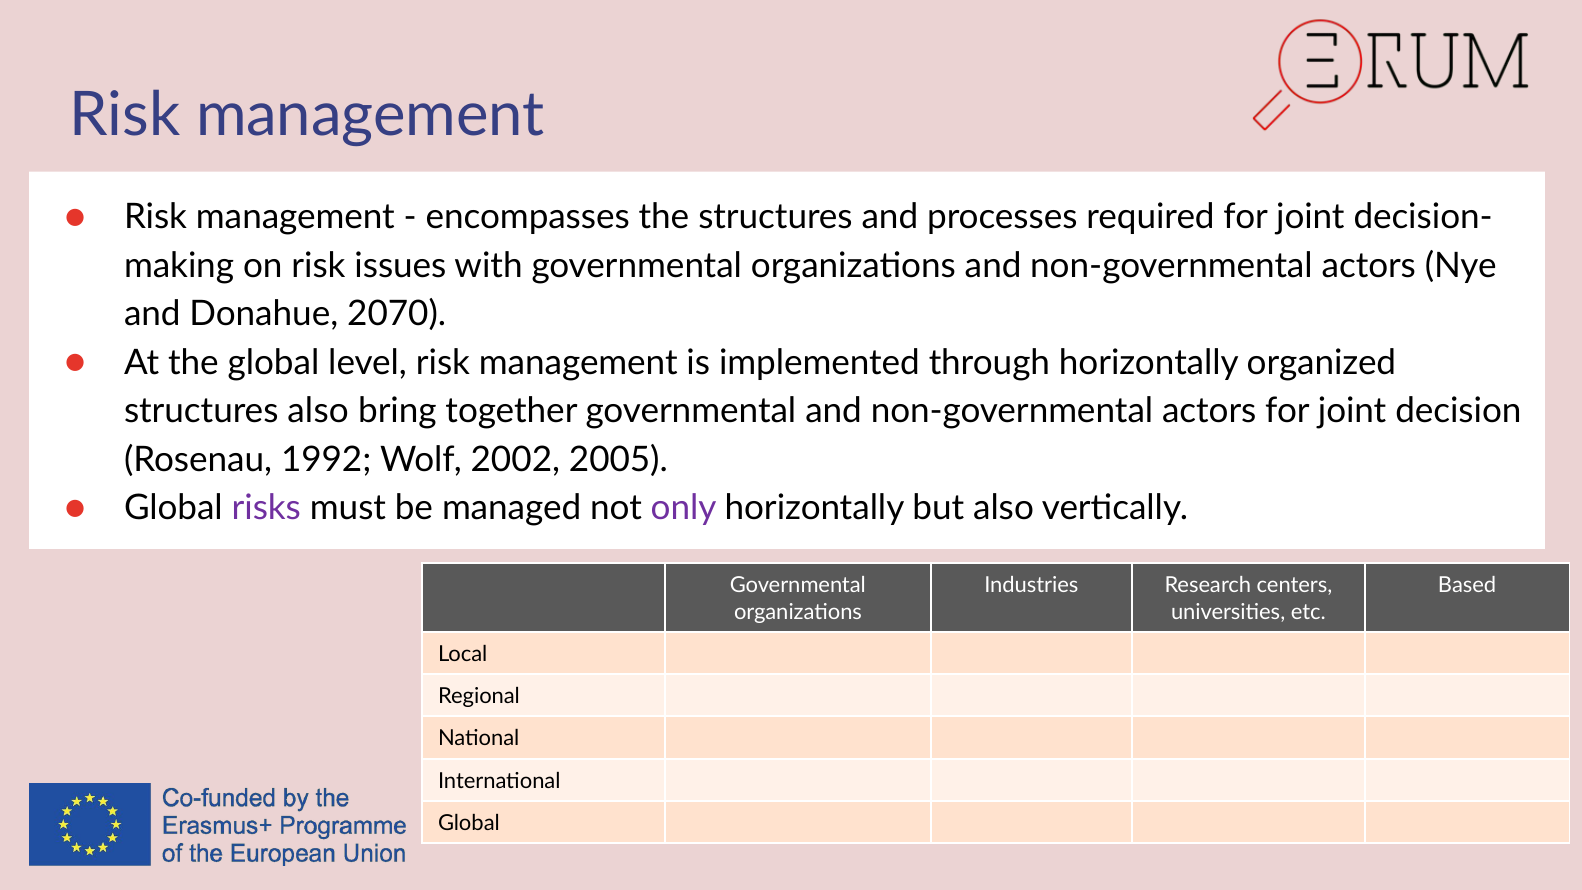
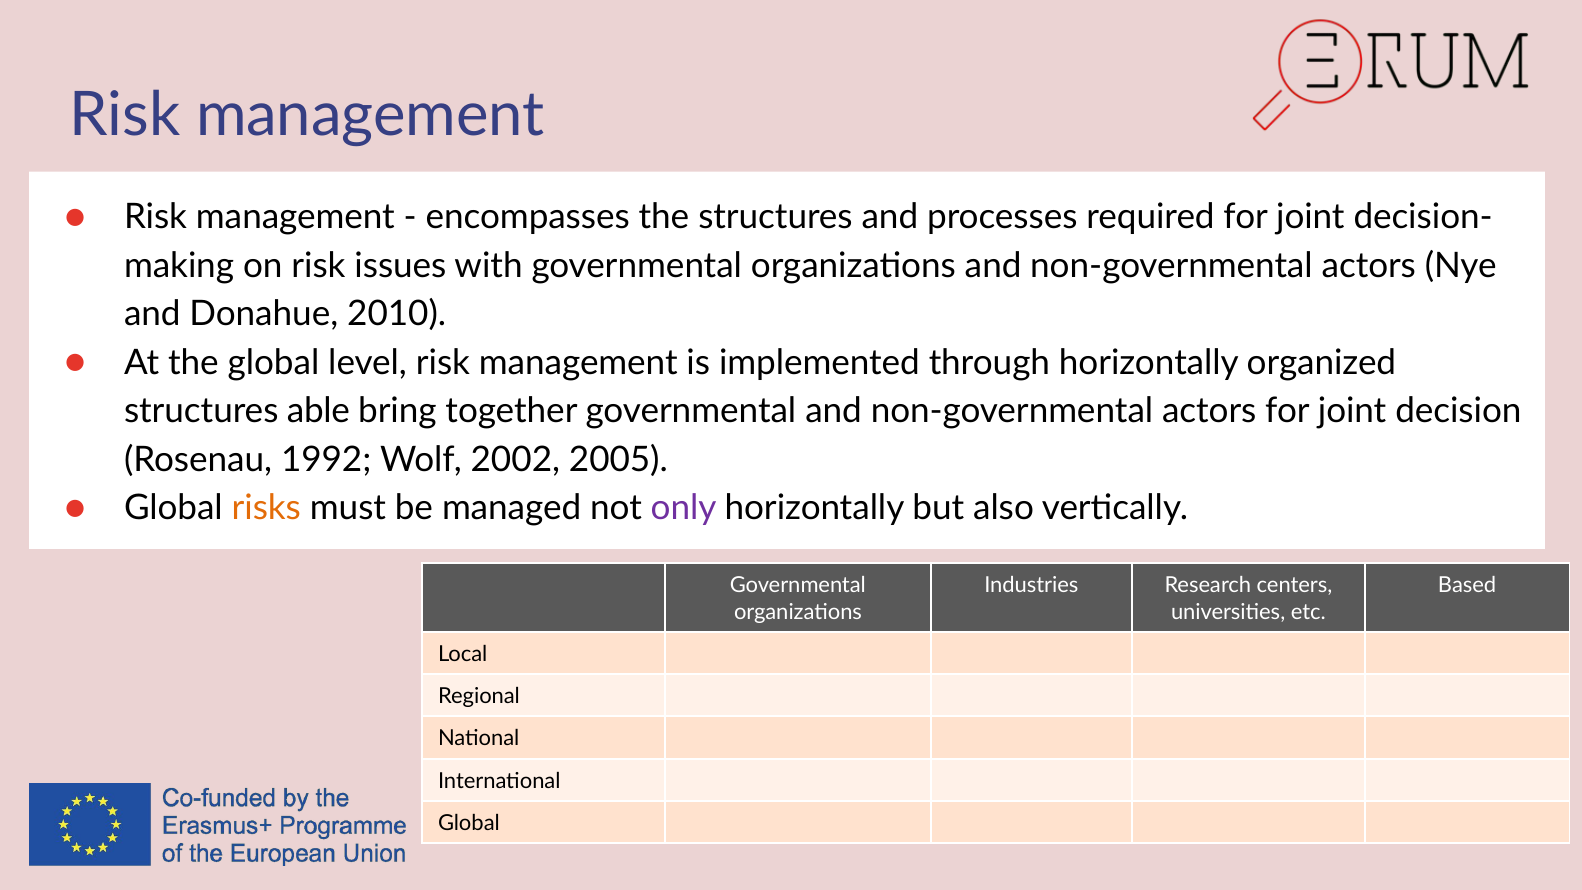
2070: 2070 -> 2010
structures also: also -> able
risks colour: purple -> orange
